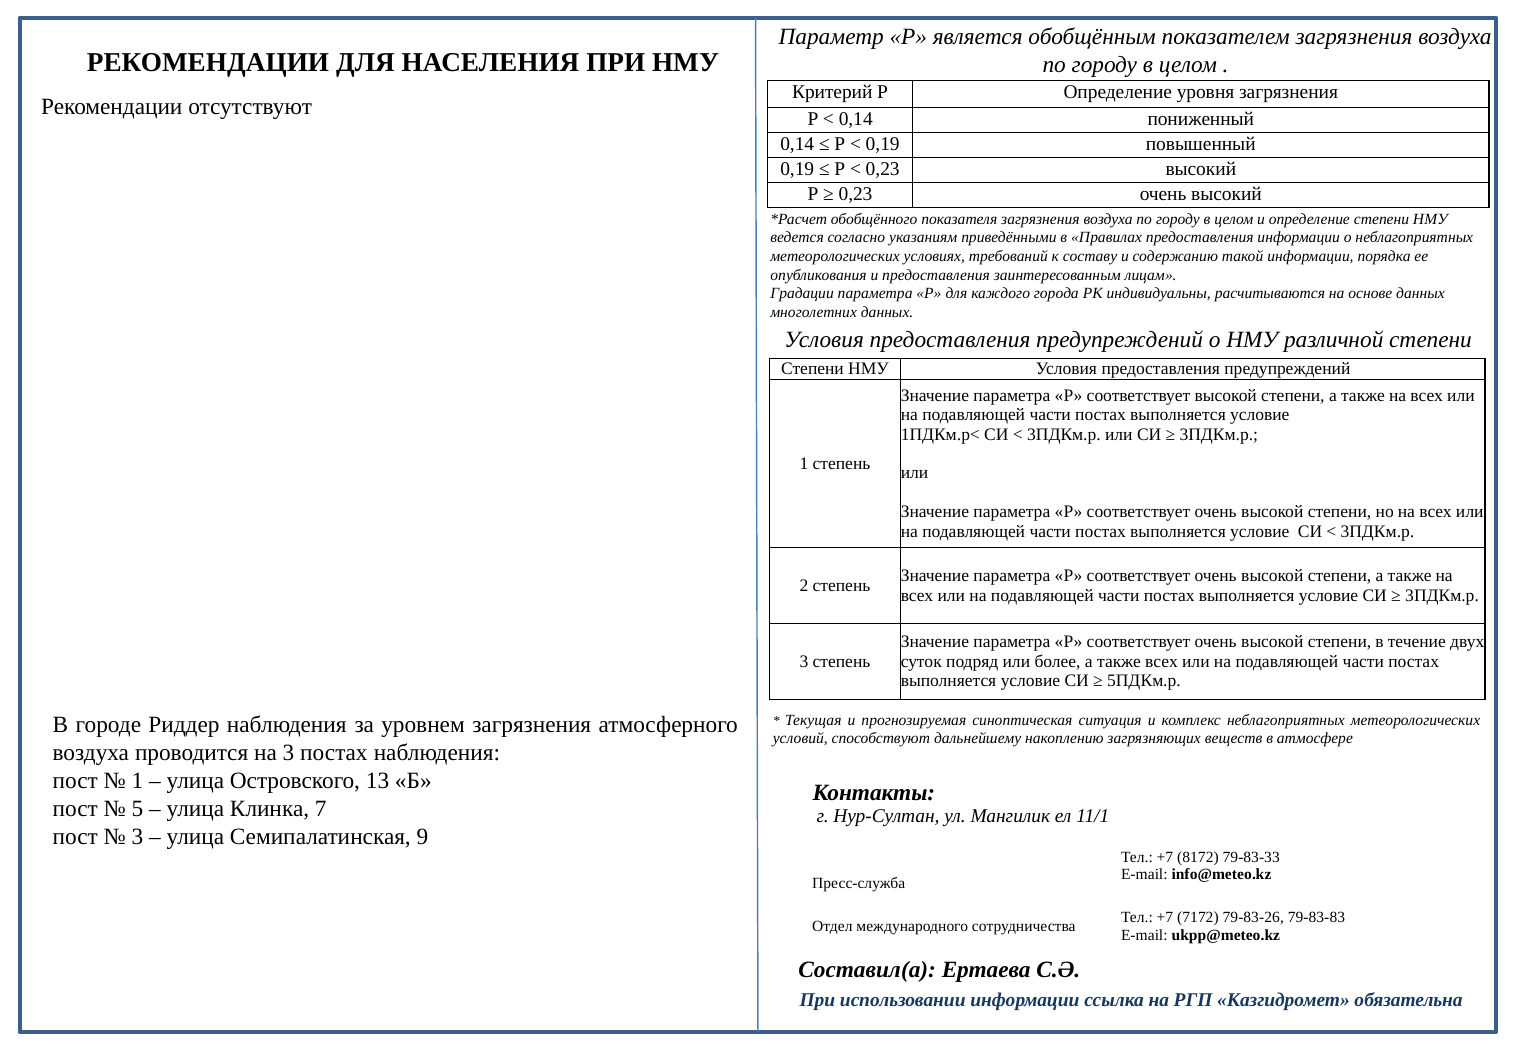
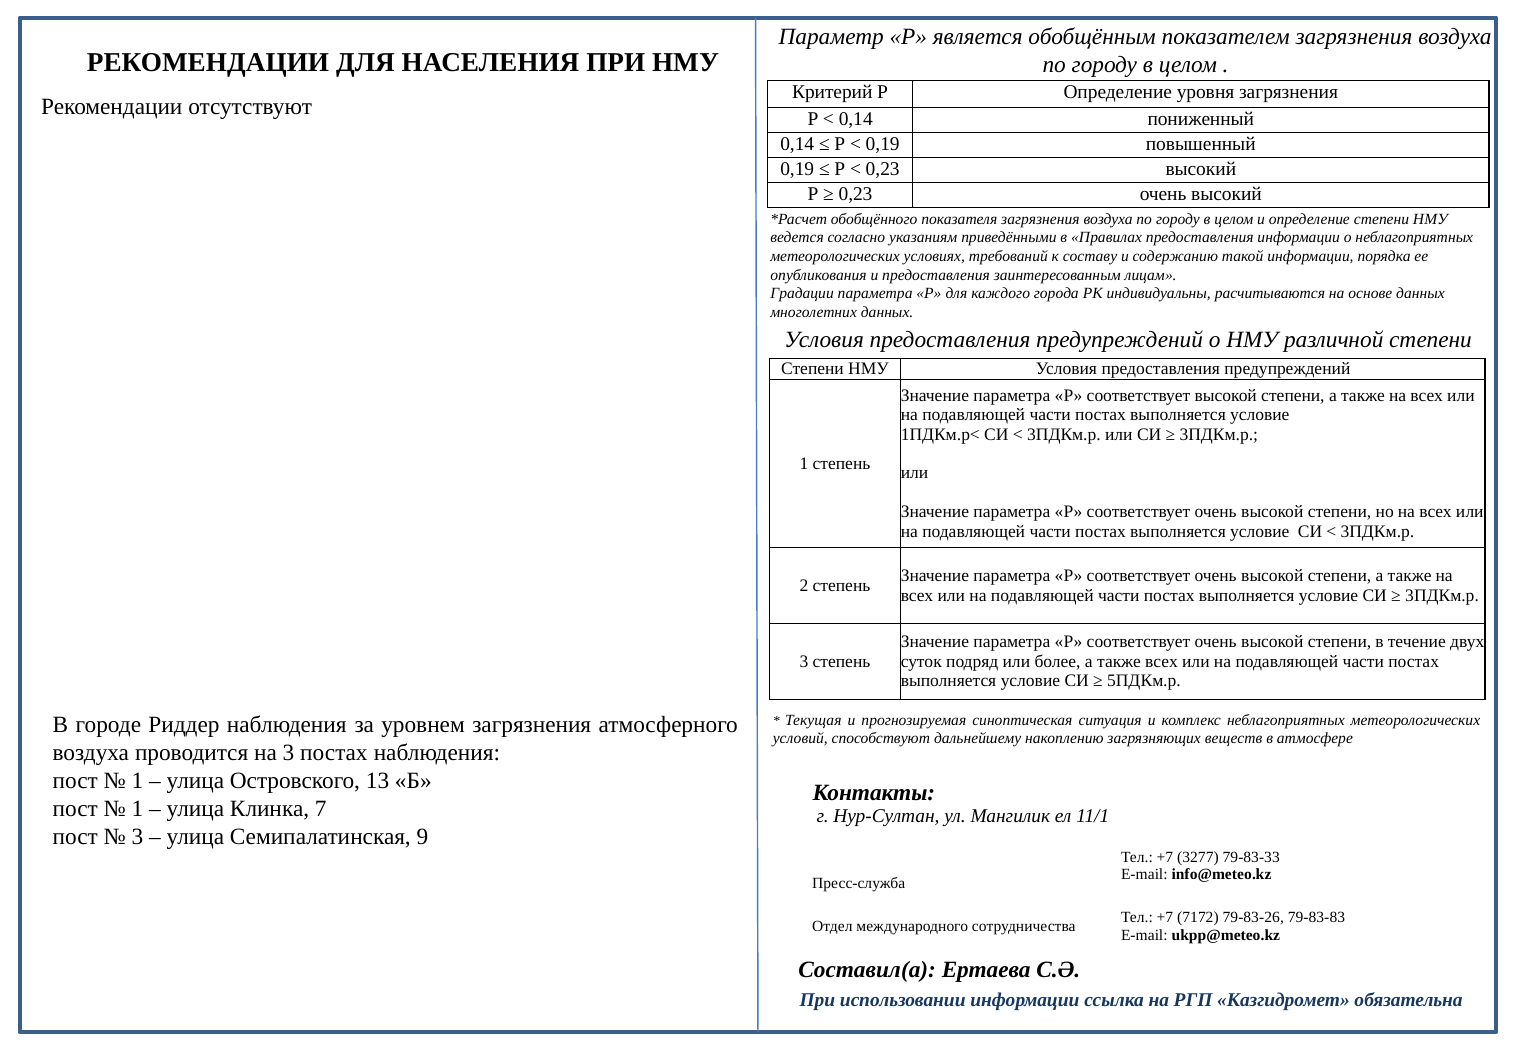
5 at (137, 808): 5 -> 1
8172: 8172 -> 3277
